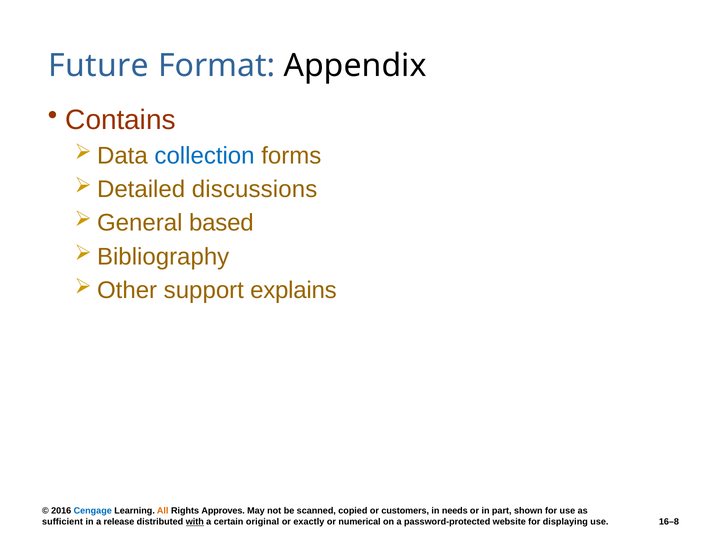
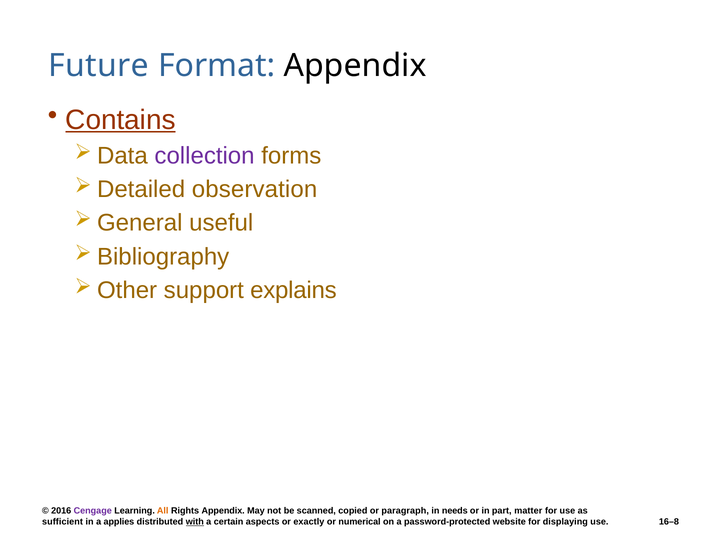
Contains underline: none -> present
collection colour: blue -> purple
discussions: discussions -> observation
based: based -> useful
Cengage colour: blue -> purple
Rights Approves: Approves -> Appendix
customers: customers -> paragraph
shown: shown -> matter
release: release -> applies
original: original -> aspects
